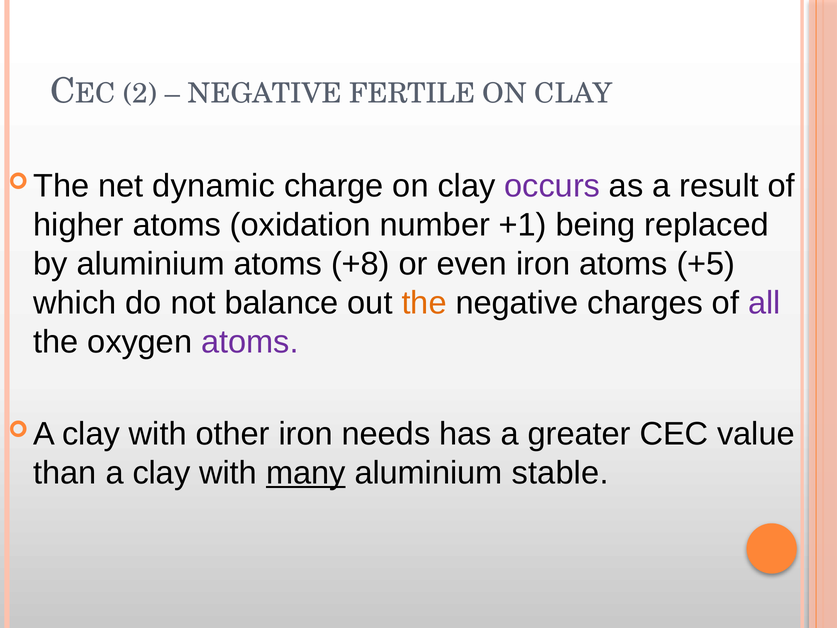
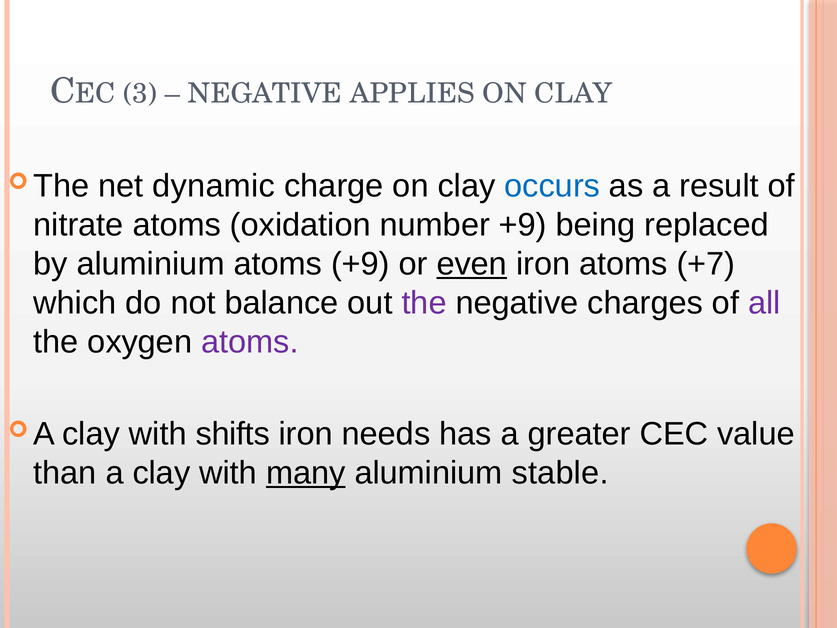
2: 2 -> 3
FERTILE: FERTILE -> APPLIES
occurs colour: purple -> blue
higher: higher -> nitrate
number +1: +1 -> +9
atoms +8: +8 -> +9
even underline: none -> present
+5: +5 -> +7
the at (424, 303) colour: orange -> purple
other: other -> shifts
